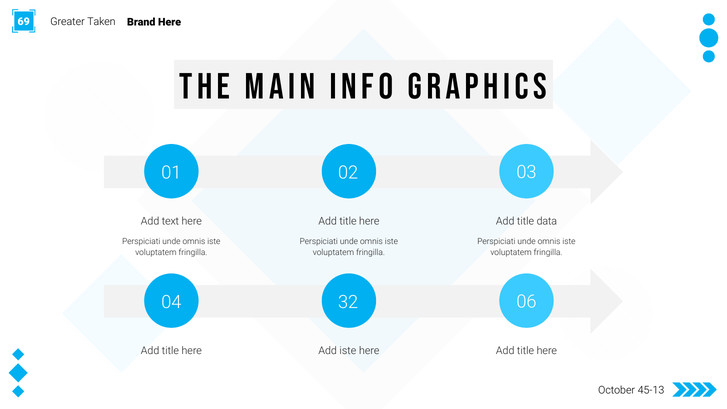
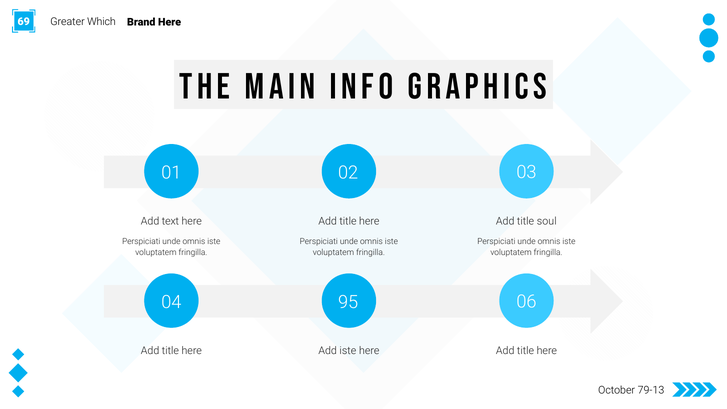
Taken: Taken -> Which
data: data -> soul
32: 32 -> 95
45-13: 45-13 -> 79-13
